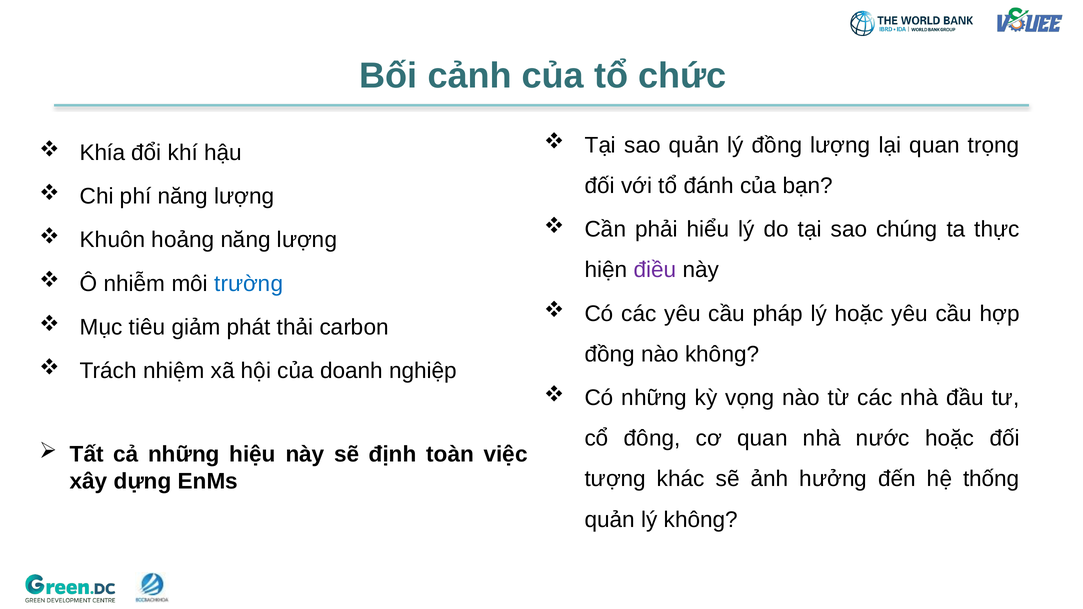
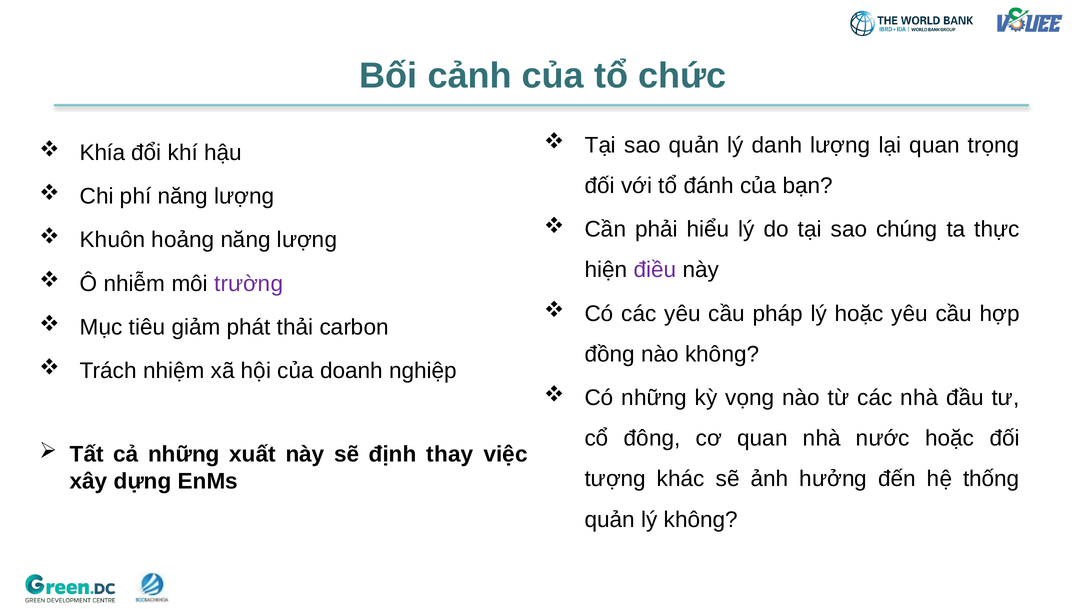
lý đồng: đồng -> danh
trường colour: blue -> purple
hiệu: hiệu -> xuất
toàn: toàn -> thay
